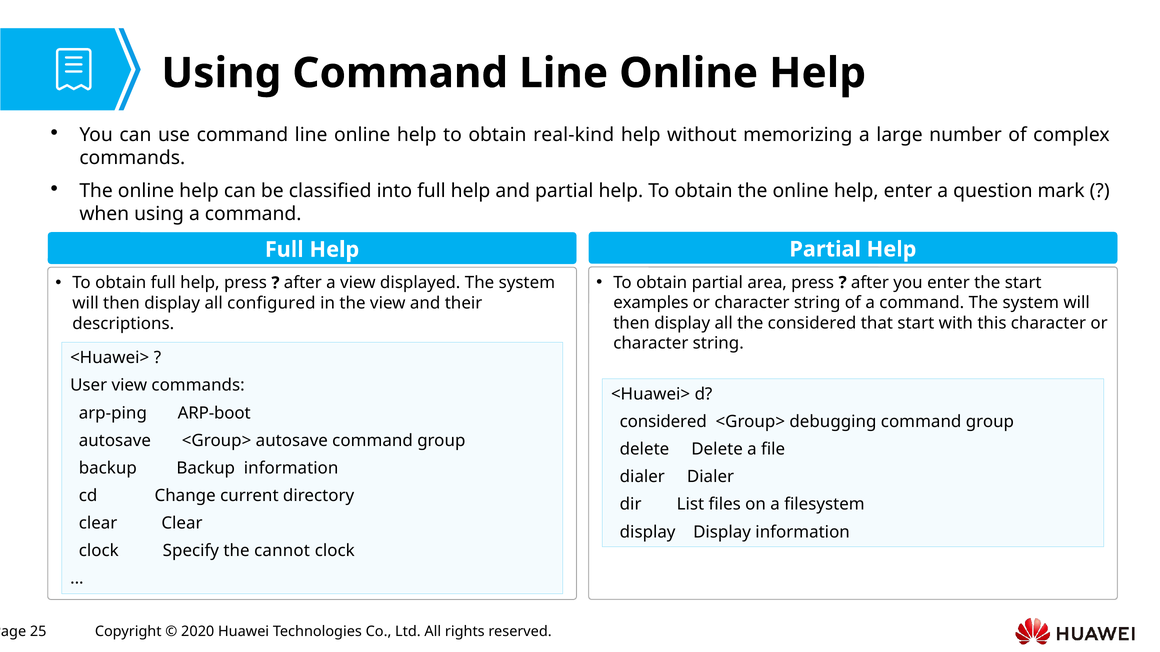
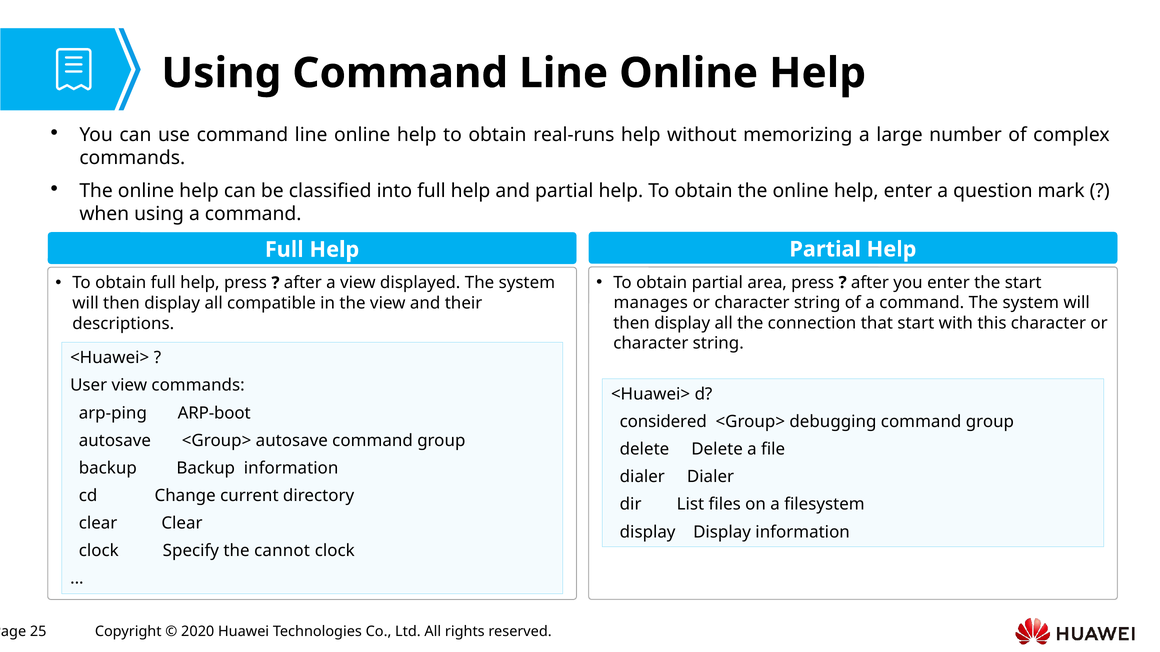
real-kind: real-kind -> real-runs
examples: examples -> manages
configured: configured -> compatible
the considered: considered -> connection
